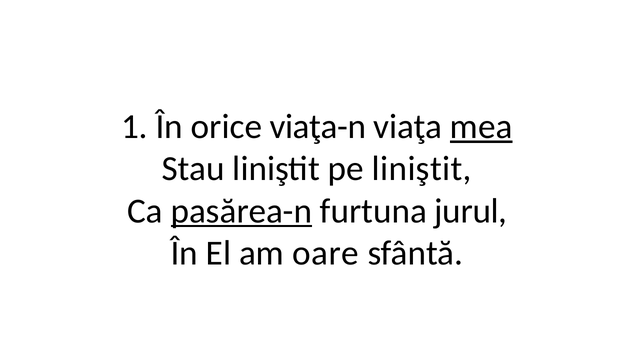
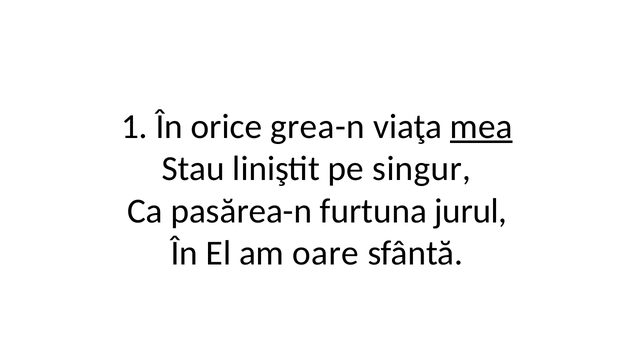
viaţa-n: viaţa-n -> grea-n
pe liniştit: liniştit -> singur
pasărea-n underline: present -> none
